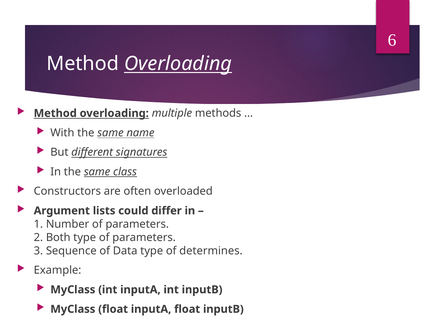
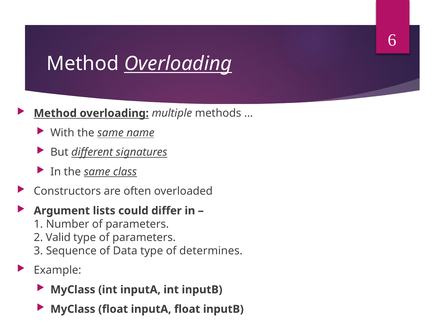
Both: Both -> Valid
